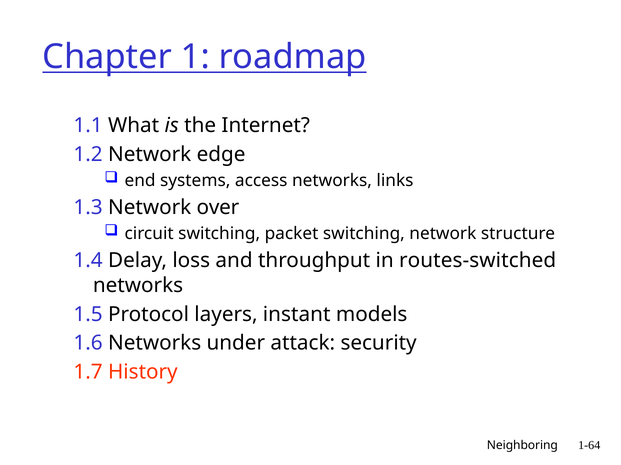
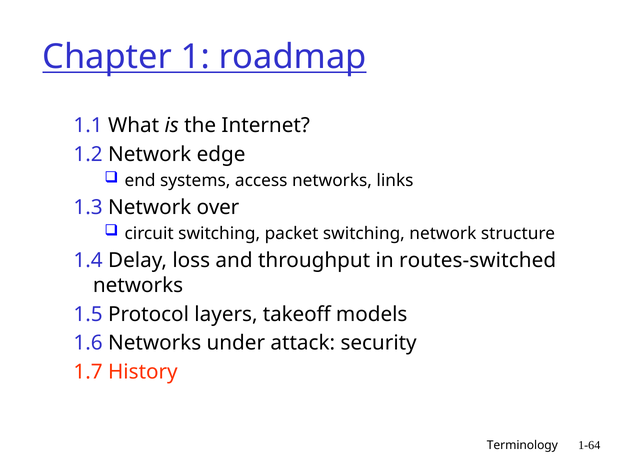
instant: instant -> takeoff
Neighboring: Neighboring -> Terminology
